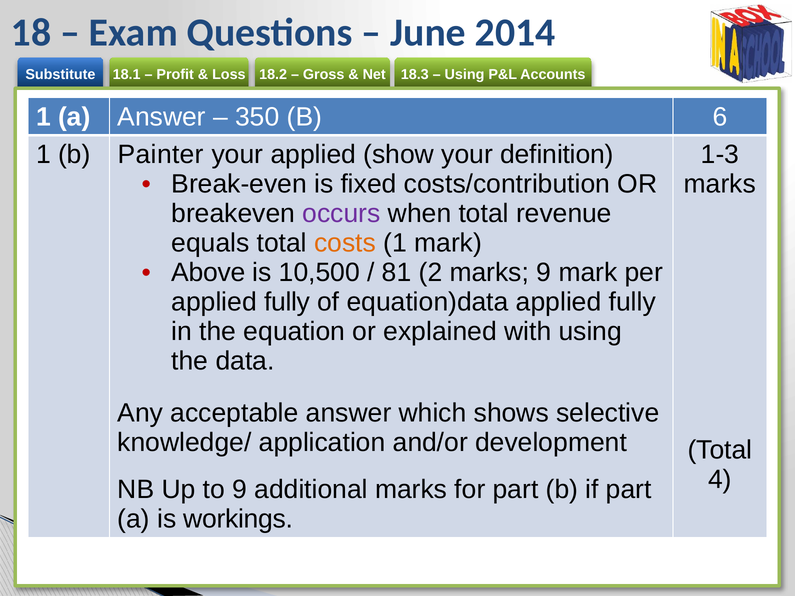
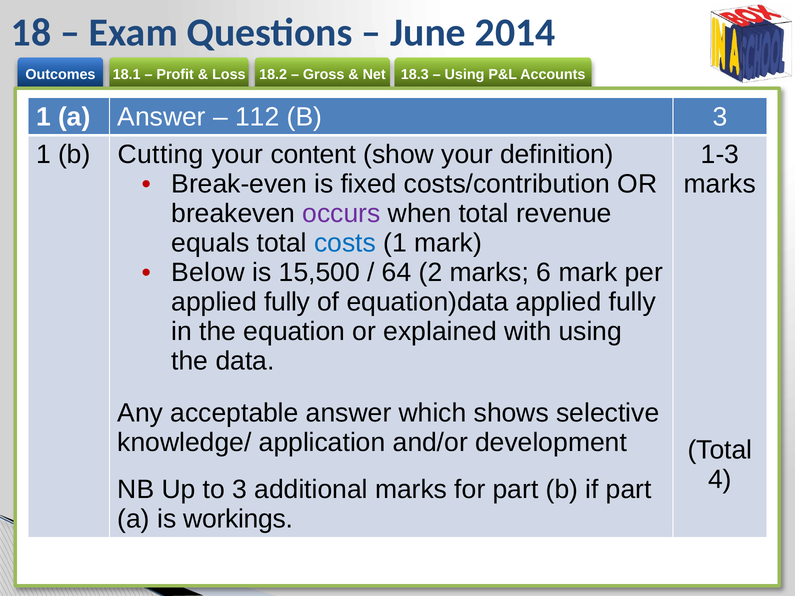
Substitute: Substitute -> Outcomes
350: 350 -> 112
B 6: 6 -> 3
Painter: Painter -> Cutting
your applied: applied -> content
costs colour: orange -> blue
Above: Above -> Below
10,500: 10,500 -> 15,500
81: 81 -> 64
marks 9: 9 -> 6
to 9: 9 -> 3
